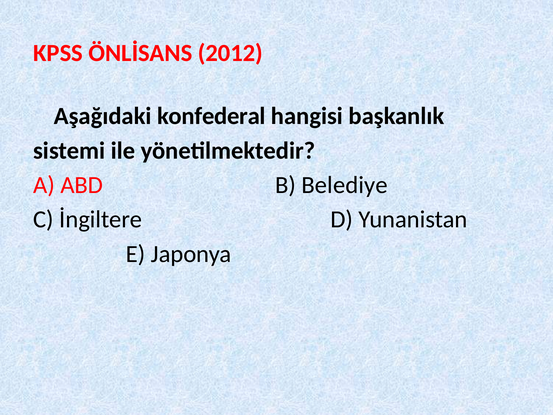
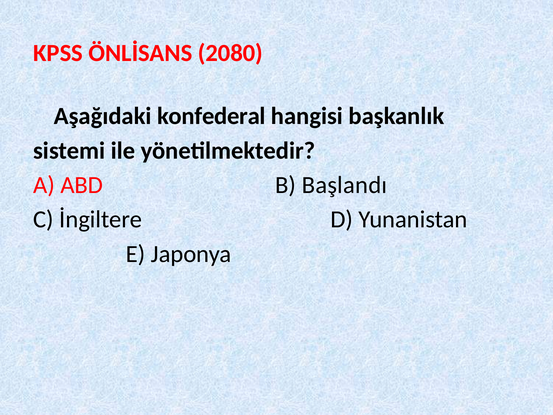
2012: 2012 -> 2080
Belediye: Belediye -> Başlandı
